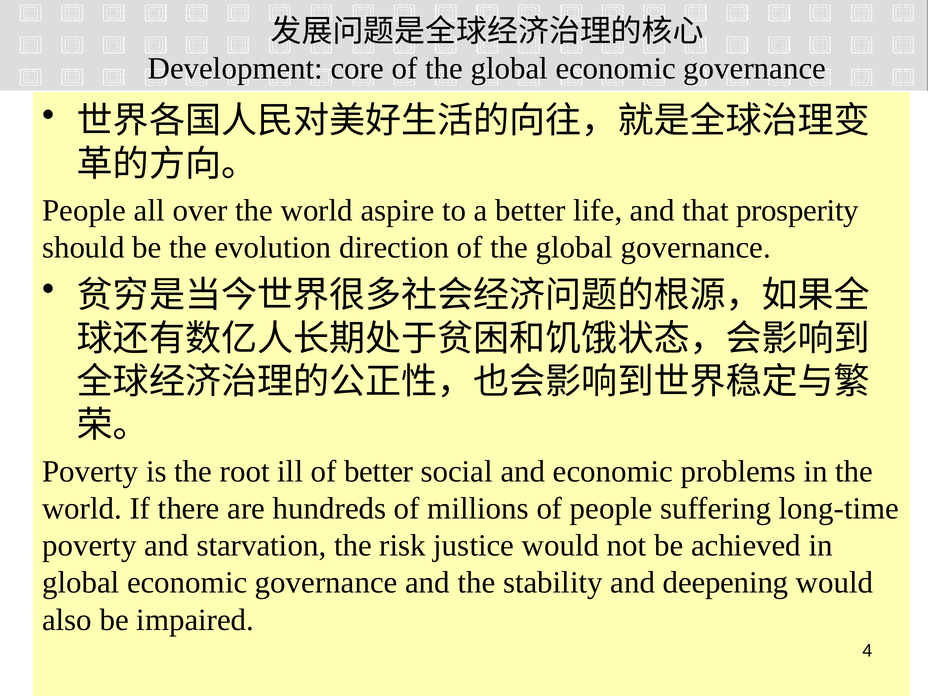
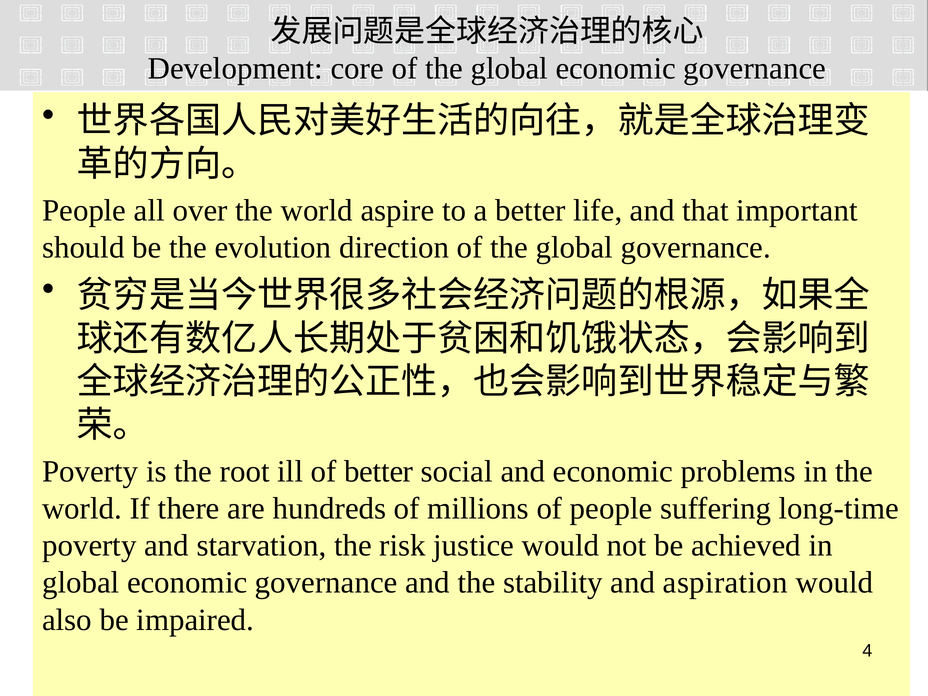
prosperity: prosperity -> important
deepening: deepening -> aspiration
